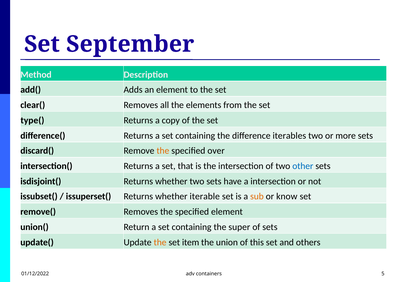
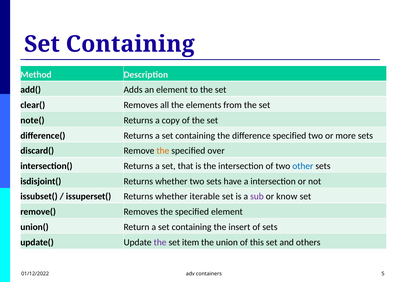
September at (130, 44): September -> Containing
type(: type( -> note(
difference iterables: iterables -> specified
sub colour: orange -> purple
super: super -> insert
the at (160, 242) colour: orange -> purple
